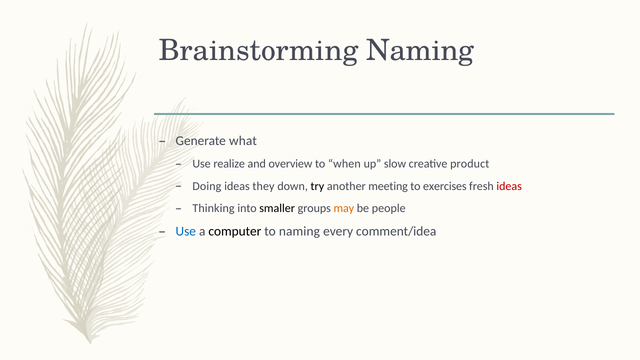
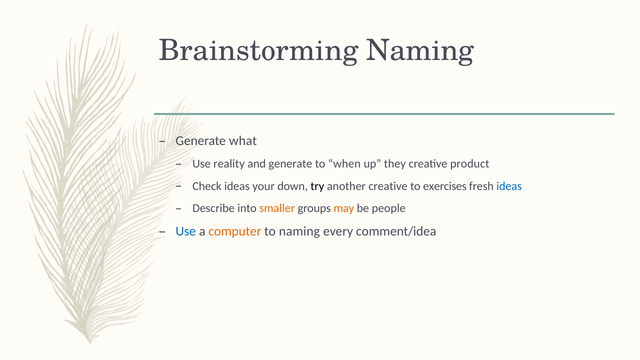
realize: realize -> reality
and overview: overview -> generate
slow: slow -> they
Doing: Doing -> Check
they: they -> your
another meeting: meeting -> creative
ideas at (509, 186) colour: red -> blue
Thinking: Thinking -> Describe
smaller colour: black -> orange
computer colour: black -> orange
